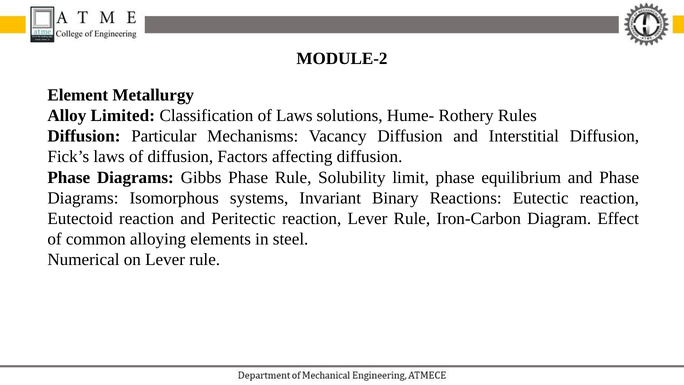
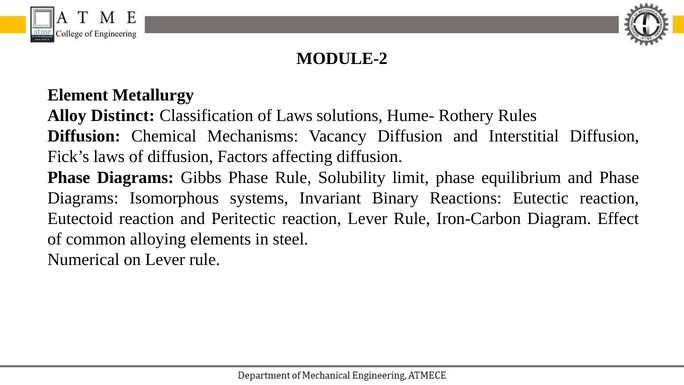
Limited: Limited -> Distinct
Particular: Particular -> Chemical
